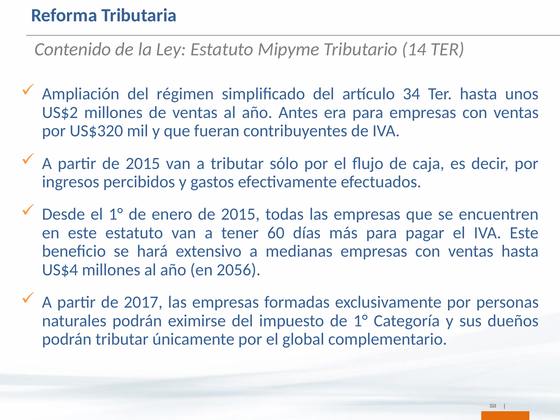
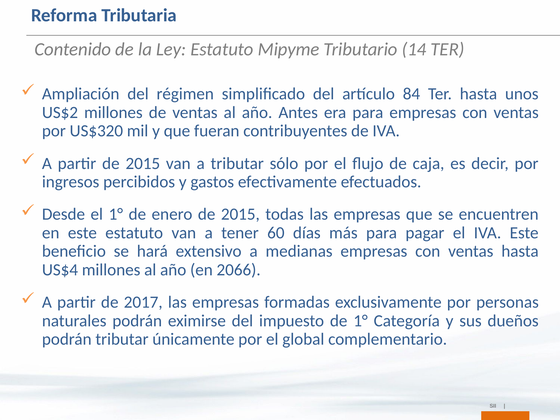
34: 34 -> 84
2056: 2056 -> 2066
